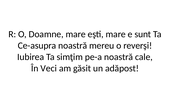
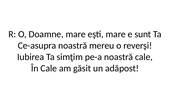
În Veci: Veci -> Cale
